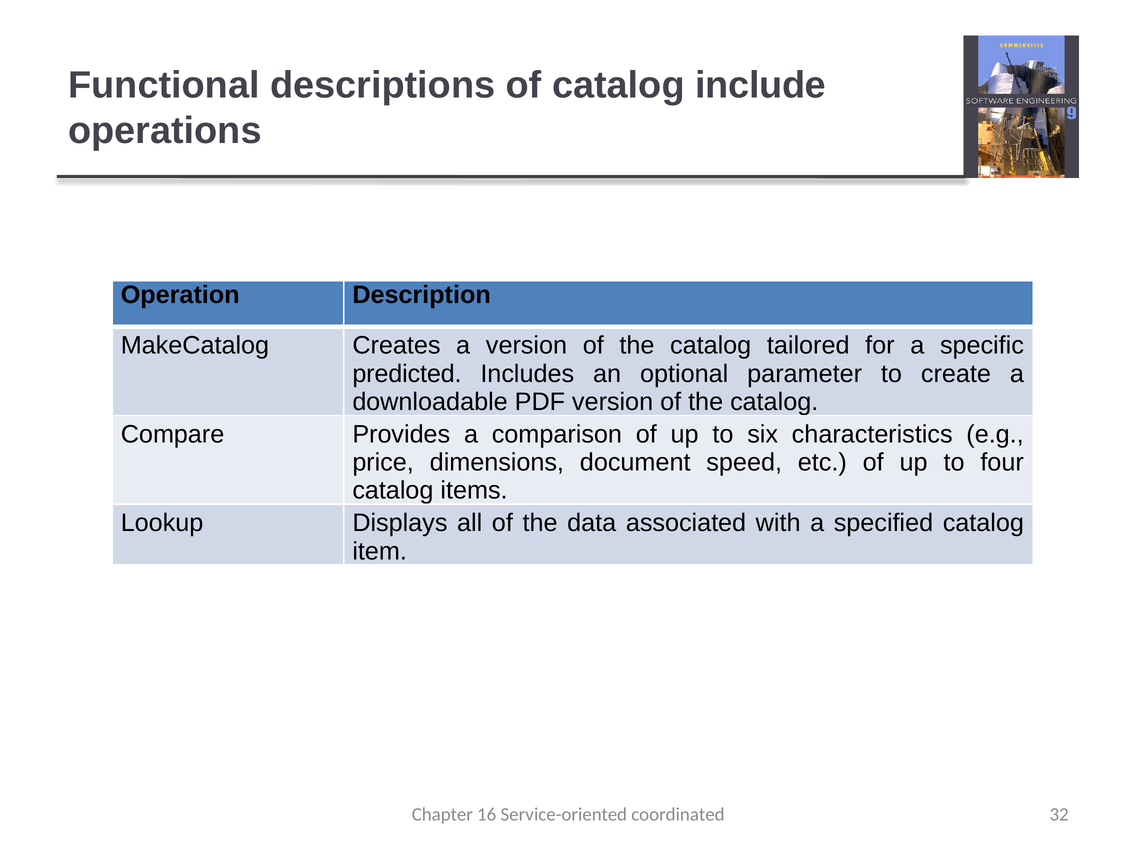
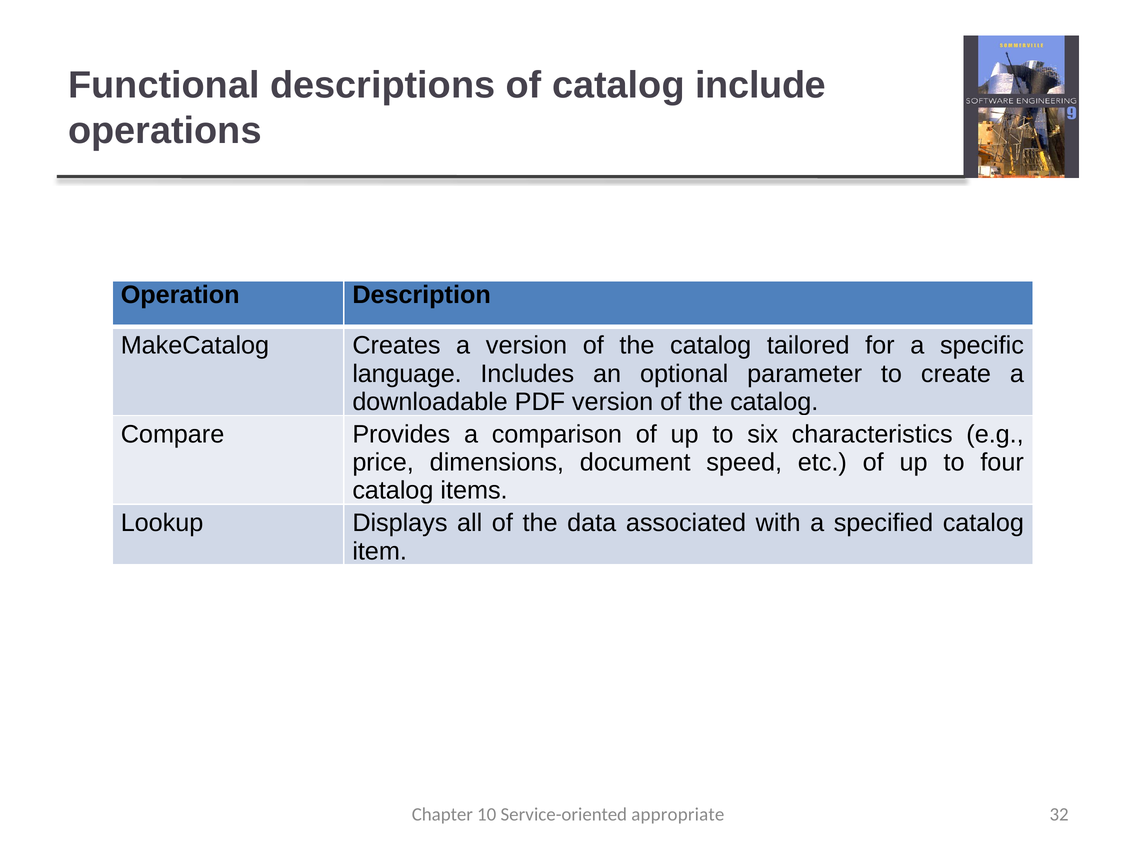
predicted: predicted -> language
16: 16 -> 10
coordinated: coordinated -> appropriate
